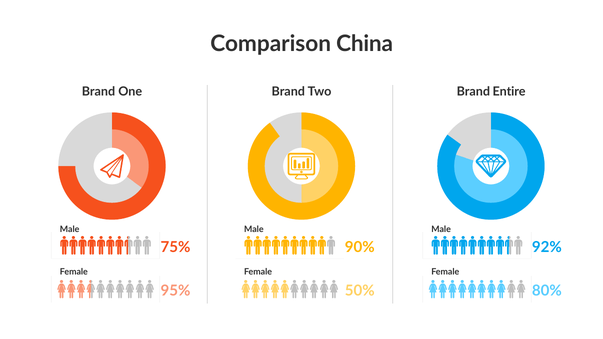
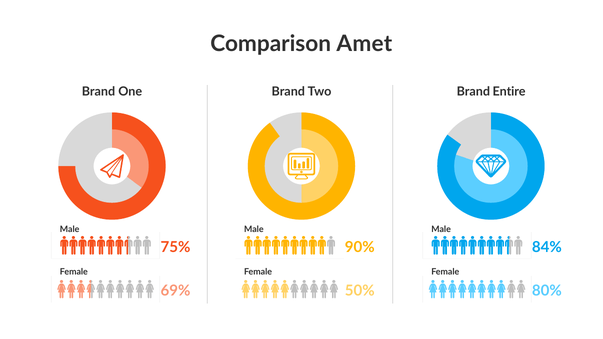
China: China -> Amet
92%: 92% -> 84%
95%: 95% -> 69%
